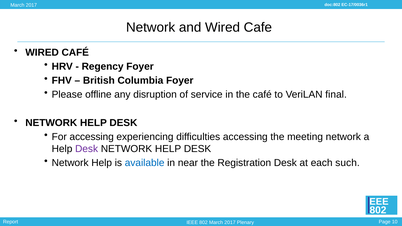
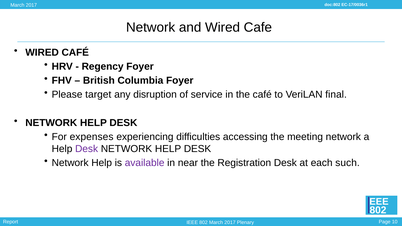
offline: offline -> target
For accessing: accessing -> expenses
available colour: blue -> purple
